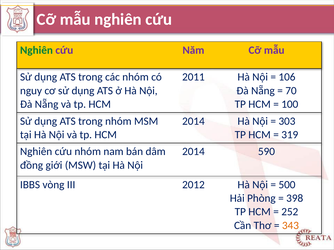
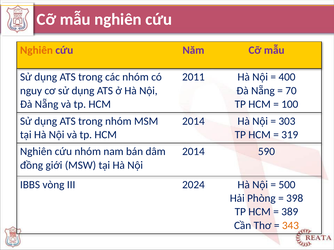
Nghiên at (36, 50) colour: green -> orange
106: 106 -> 400
2012: 2012 -> 2024
252: 252 -> 389
